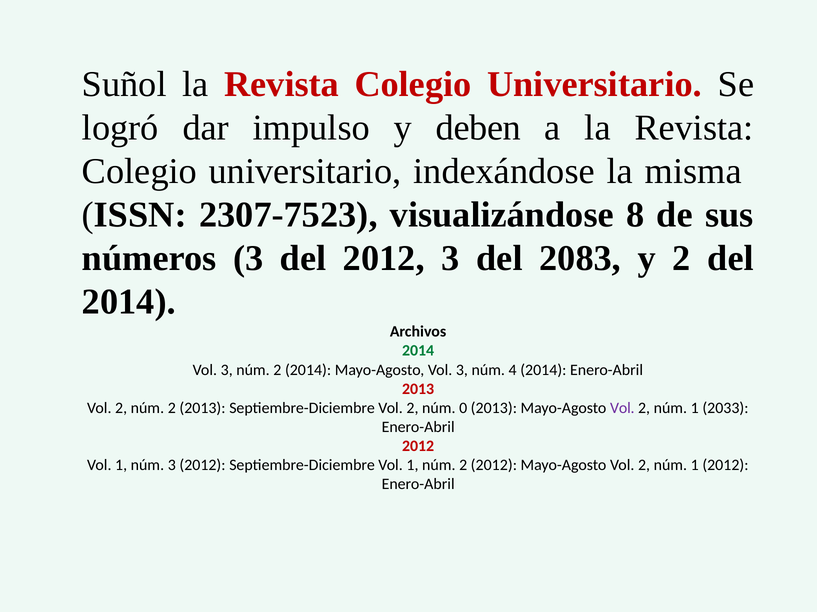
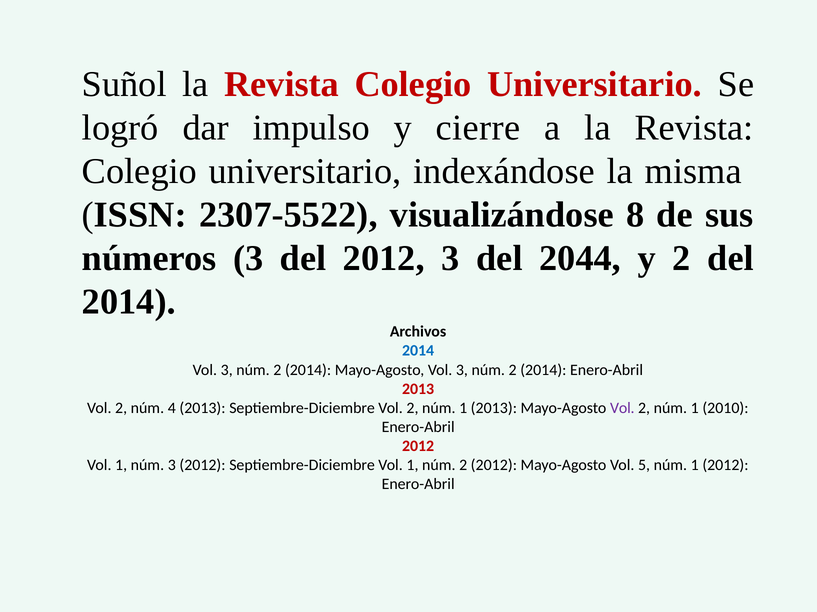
deben: deben -> cierre
2307-7523: 2307-7523 -> 2307-5522
2083: 2083 -> 2044
2014 at (418, 351) colour: green -> blue
4 at (513, 370): 4 -> 2
2 núm 2: 2 -> 4
0 at (463, 408): 0 -> 1
2033: 2033 -> 2010
2012 Mayo-Agosto Vol 2: 2 -> 5
